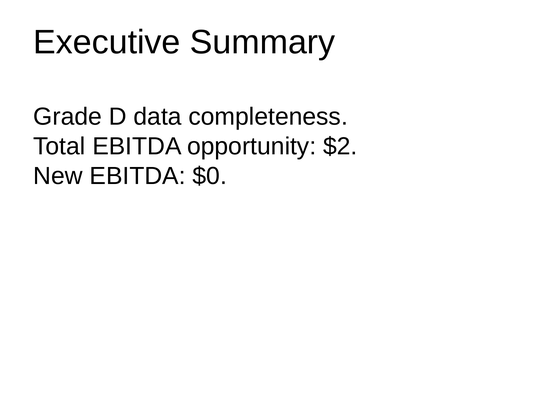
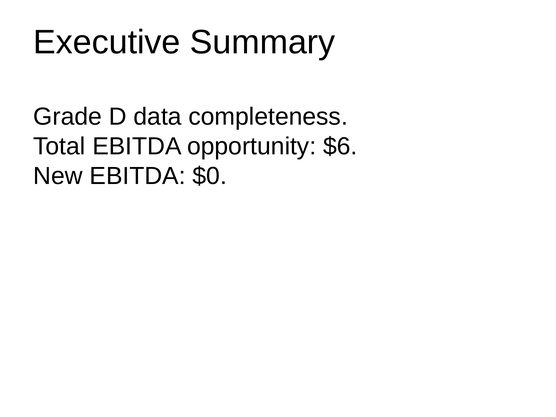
$2: $2 -> $6
